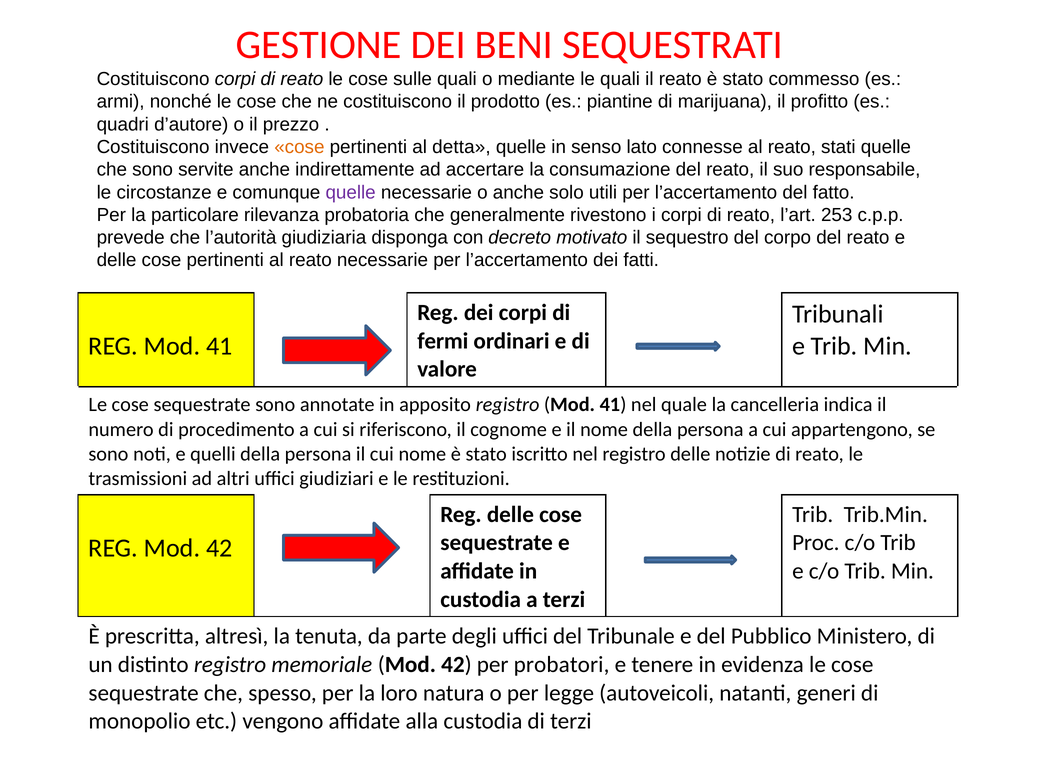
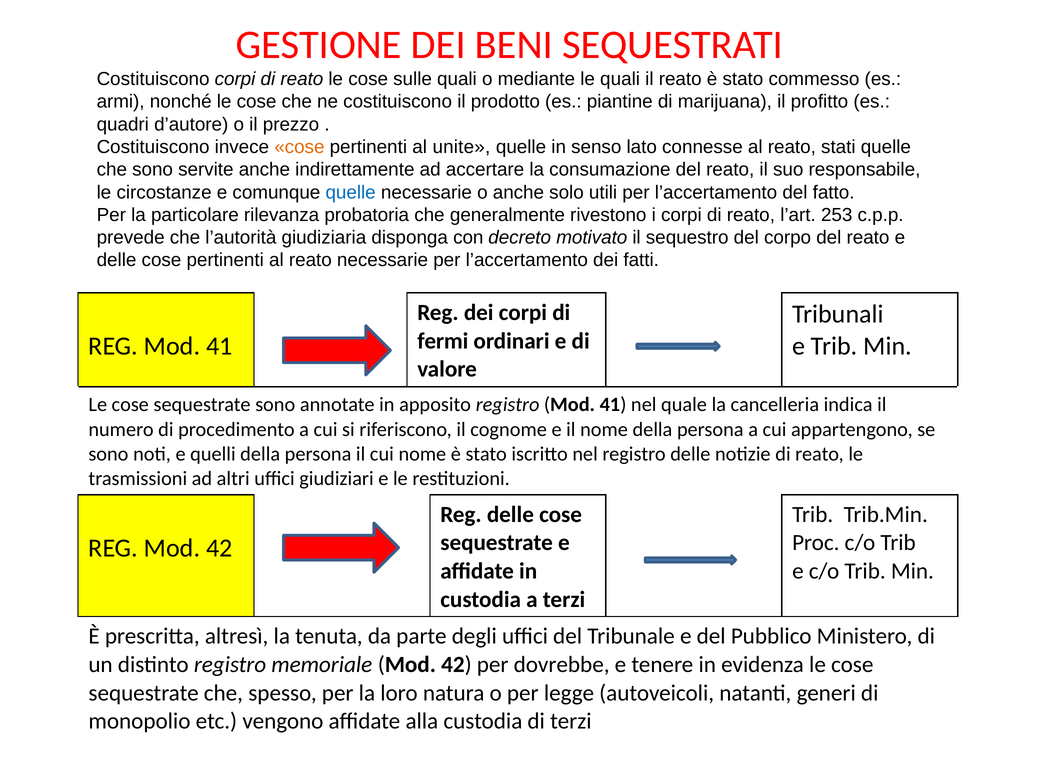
detta: detta -> unite
quelle at (351, 192) colour: purple -> blue
probatori: probatori -> dovrebbe
